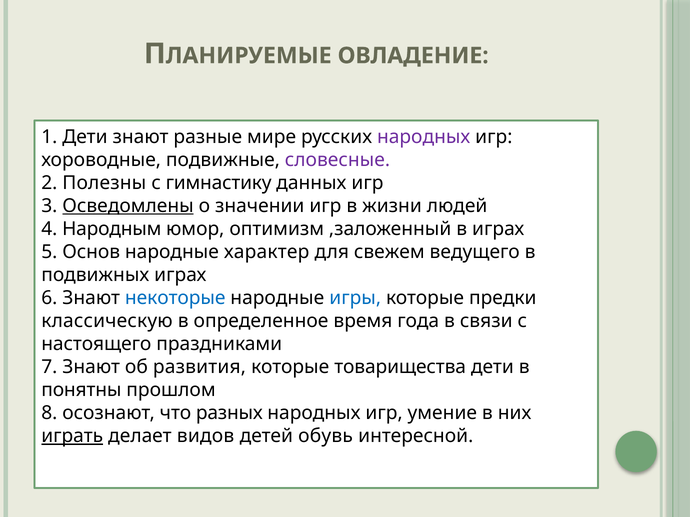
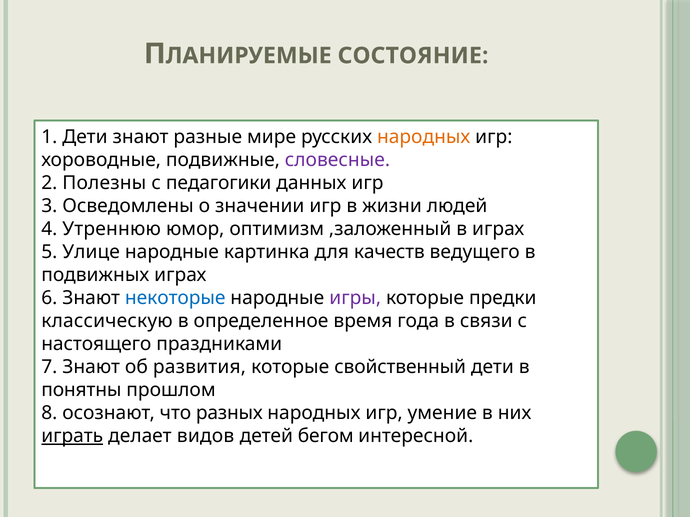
ОВЛАДЕНИЕ: ОВЛАДЕНИЕ -> СОСТОЯНИЕ
народных at (424, 137) colour: purple -> orange
гимнастику: гимнастику -> педагогики
Осведомлены underline: present -> none
Народным: Народным -> Утреннюю
Основ: Основ -> Улице
характер: характер -> картинка
свежем: свежем -> качеств
игры colour: blue -> purple
товарищества: товарищества -> свойственный
обувь: обувь -> бегом
